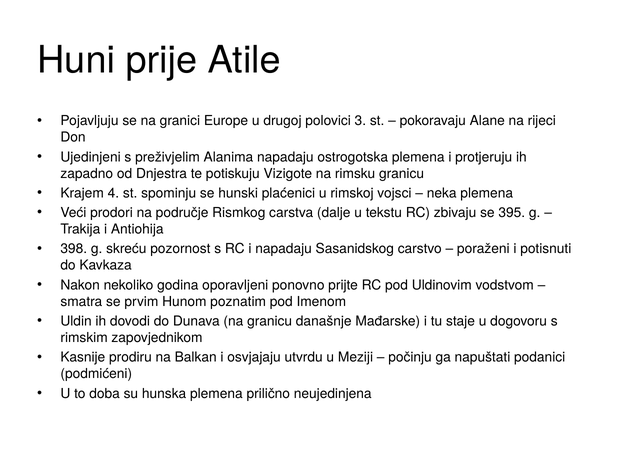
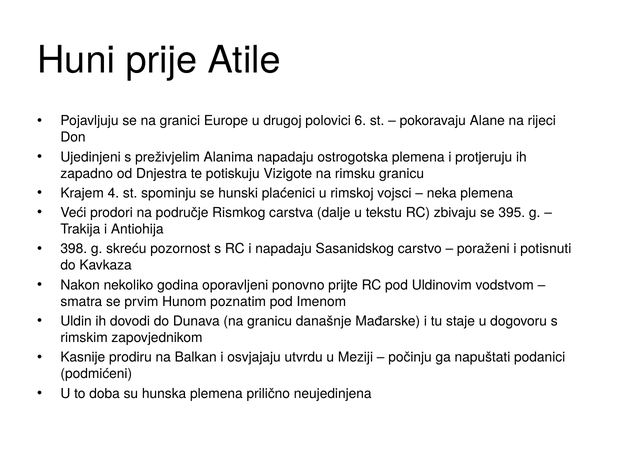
3: 3 -> 6
